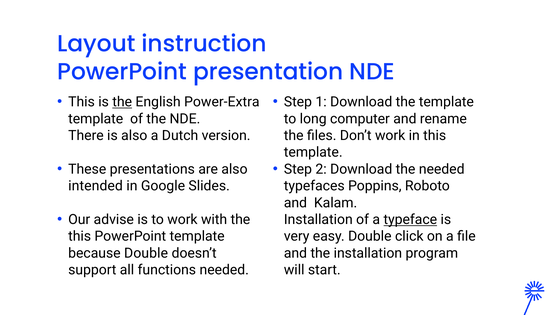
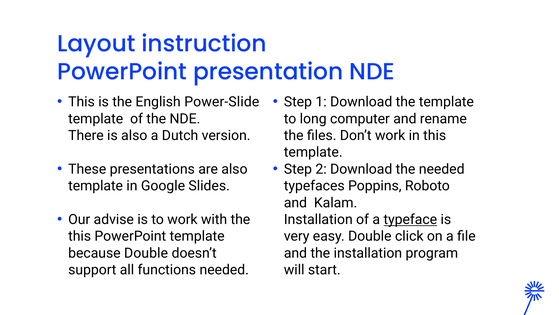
the at (122, 102) underline: present -> none
Power-Extra: Power-Extra -> Power-Slide
intended at (96, 186): intended -> template
